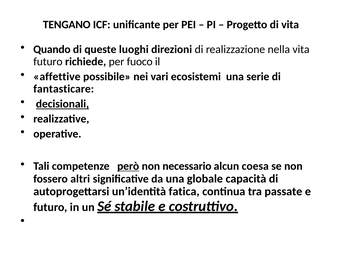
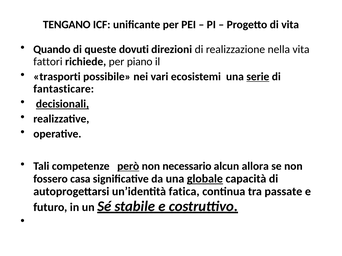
luoghi: luoghi -> dovuti
futuro at (48, 62): futuro -> fattori
fuoco: fuoco -> piano
affettive: affettive -> trasporti
serie underline: none -> present
coesa: coesa -> allora
altri: altri -> casa
globale underline: none -> present
